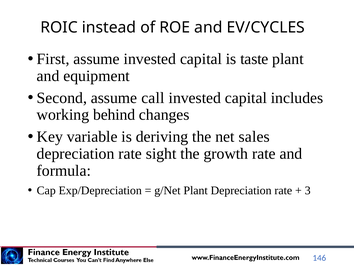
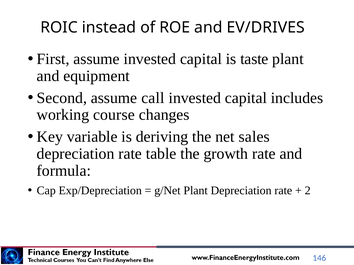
EV/CYCLES: EV/CYCLES -> EV/DRIVES
behind: behind -> course
sight: sight -> table
3: 3 -> 2
